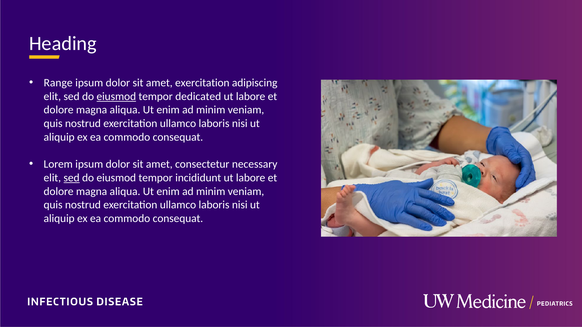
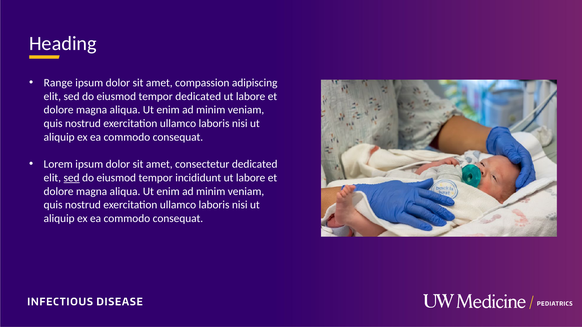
amet exercitation: exercitation -> compassion
eiusmod at (116, 96) underline: present -> none
consectetur necessary: necessary -> dedicated
